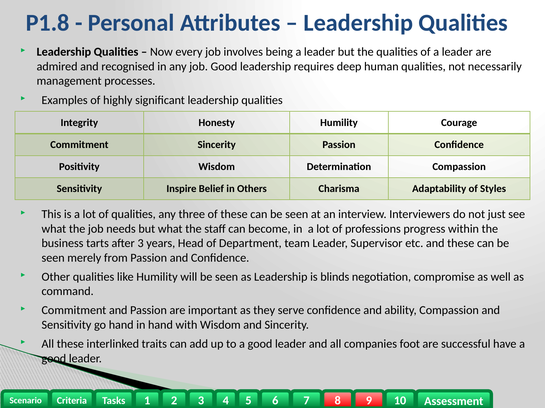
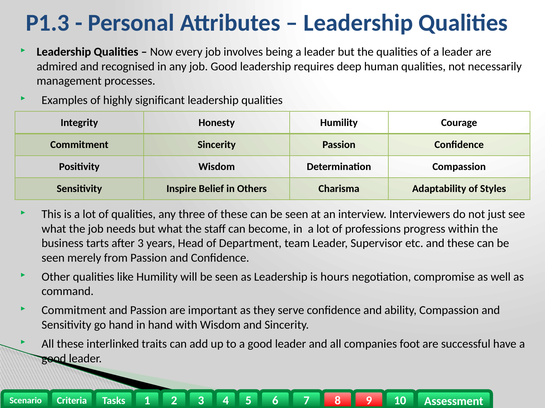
P1.8: P1.8 -> P1.3
blinds: blinds -> hours
